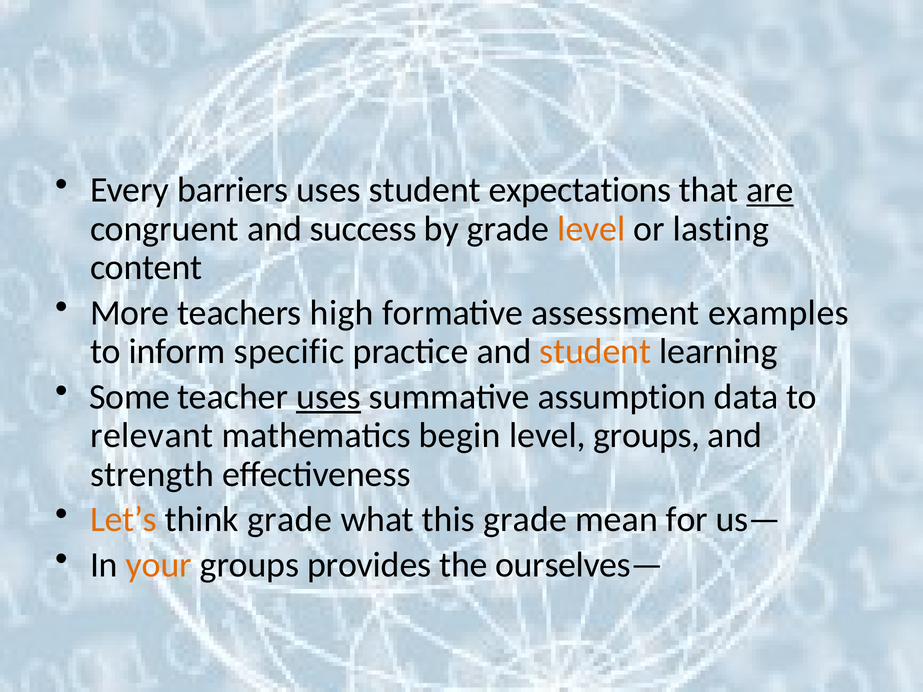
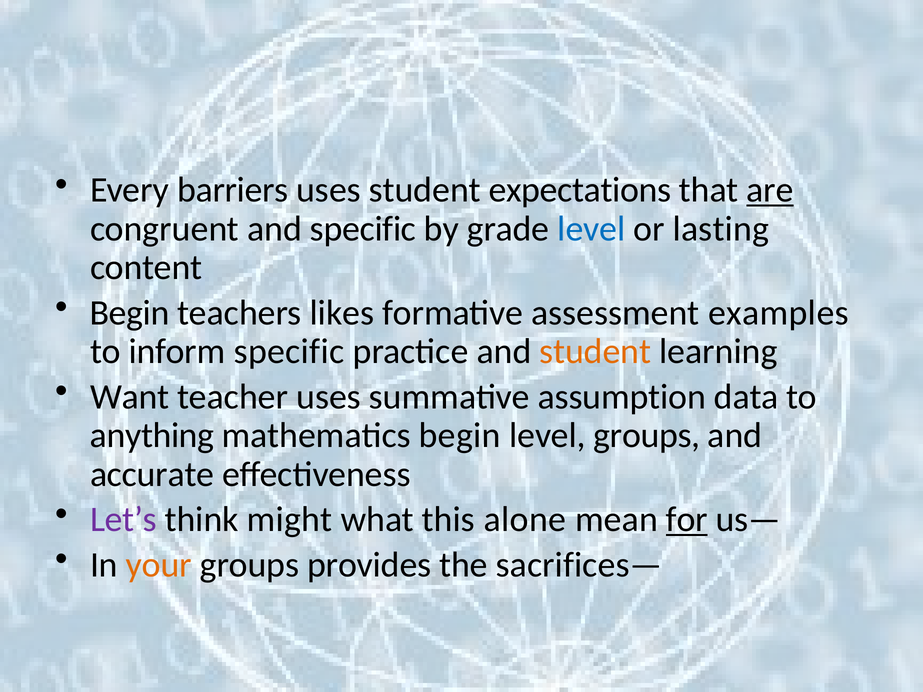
and success: success -> specific
level at (591, 229) colour: orange -> blue
More at (130, 313): More -> Begin
high: high -> likes
Some: Some -> Want
uses at (329, 397) underline: present -> none
relevant: relevant -> anything
strength: strength -> accurate
Let’s colour: orange -> purple
think grade: grade -> might
this grade: grade -> alone
for underline: none -> present
ourselves—: ourselves— -> sacrifices—
